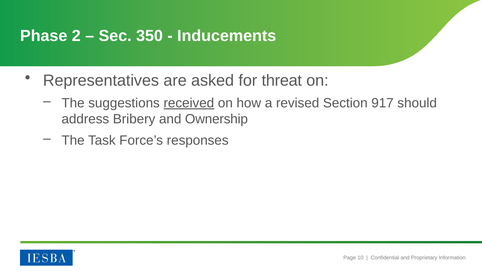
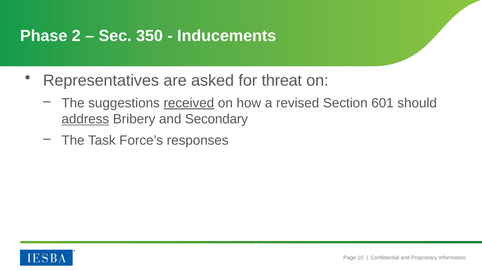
917: 917 -> 601
address underline: none -> present
Ownership: Ownership -> Secondary
